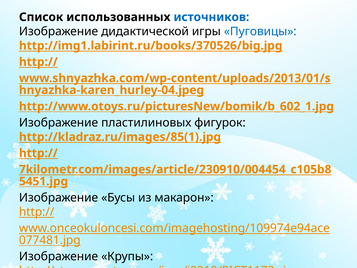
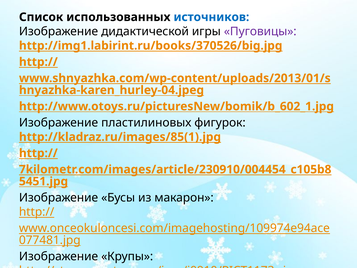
Пуговицы colour: blue -> purple
